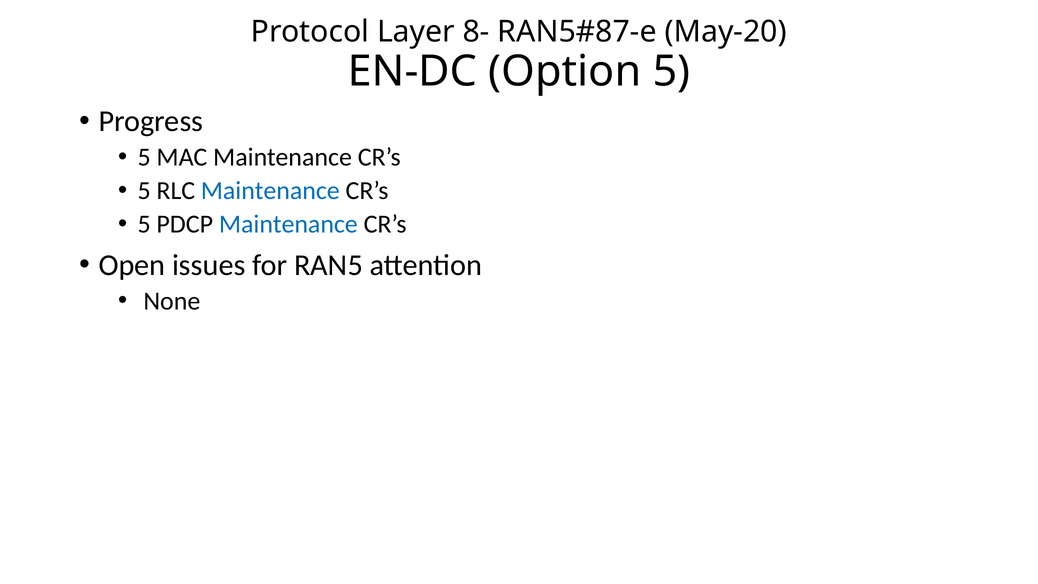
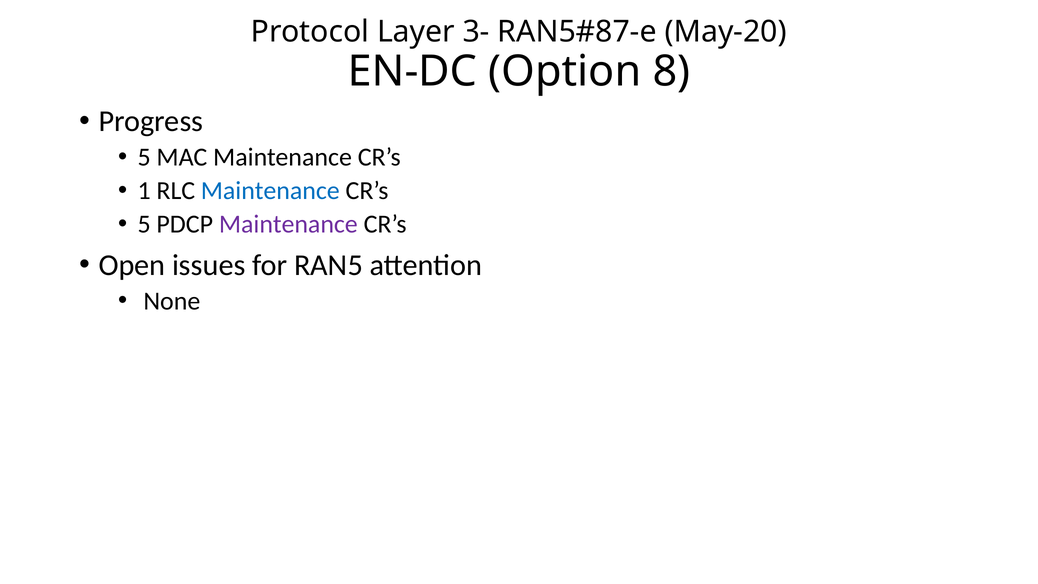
8-: 8- -> 3-
Option 5: 5 -> 8
5 at (144, 191): 5 -> 1
Maintenance at (288, 224) colour: blue -> purple
